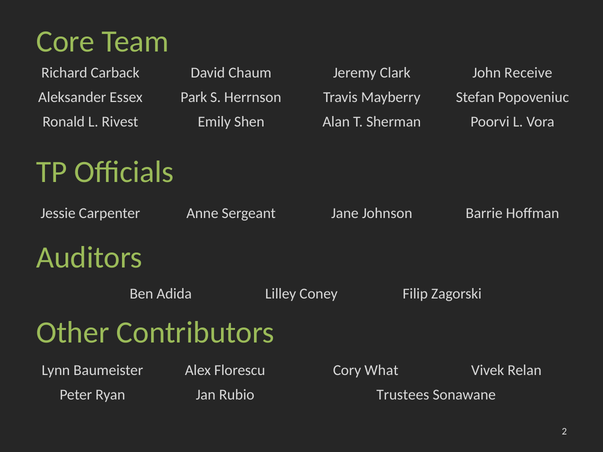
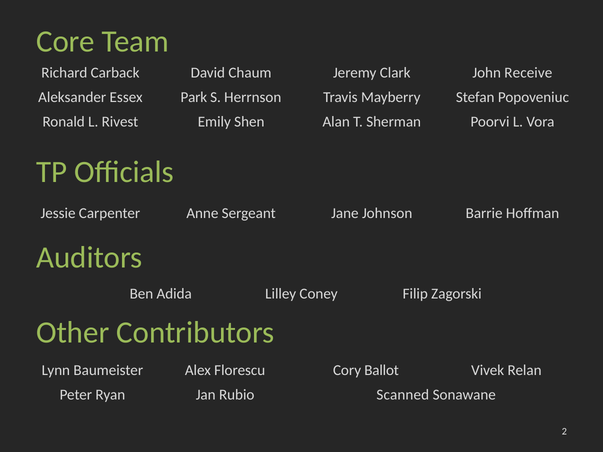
What: What -> Ballot
Trustees: Trustees -> Scanned
